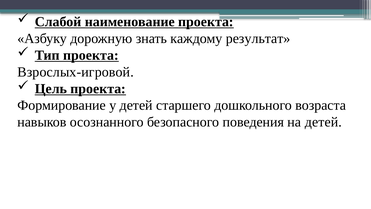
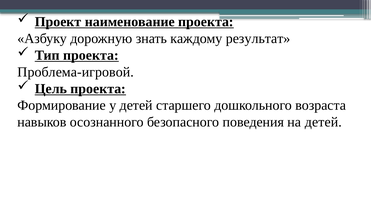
Слабой: Слабой -> Проект
Взрослых-игровой: Взрослых-игровой -> Проблема-игровой
